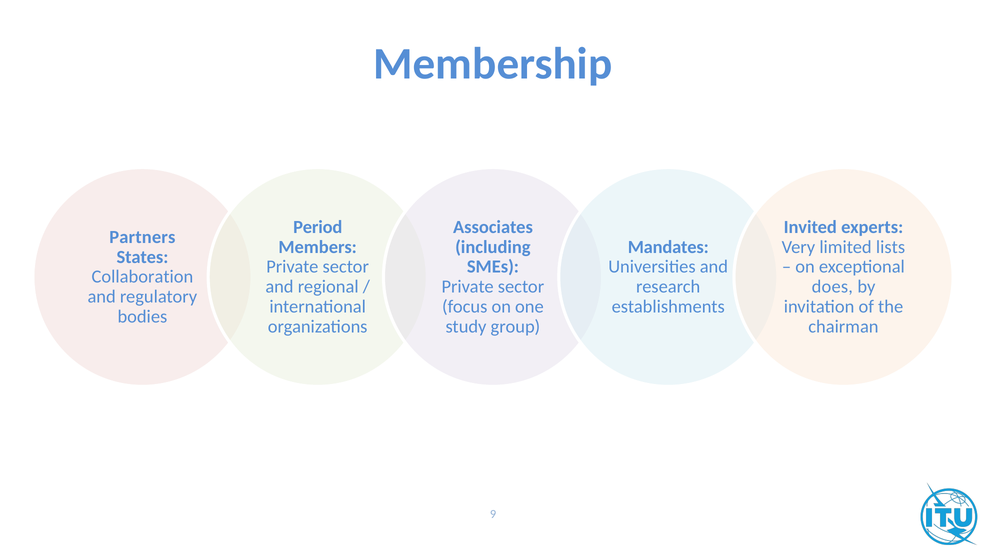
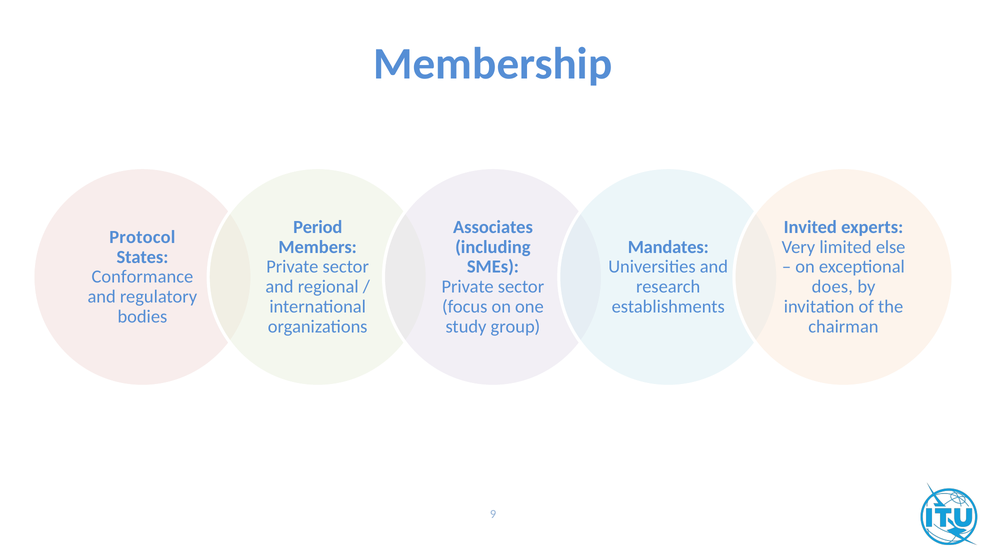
Partners: Partners -> Protocol
lists: lists -> else
Collaboration: Collaboration -> Conformance
